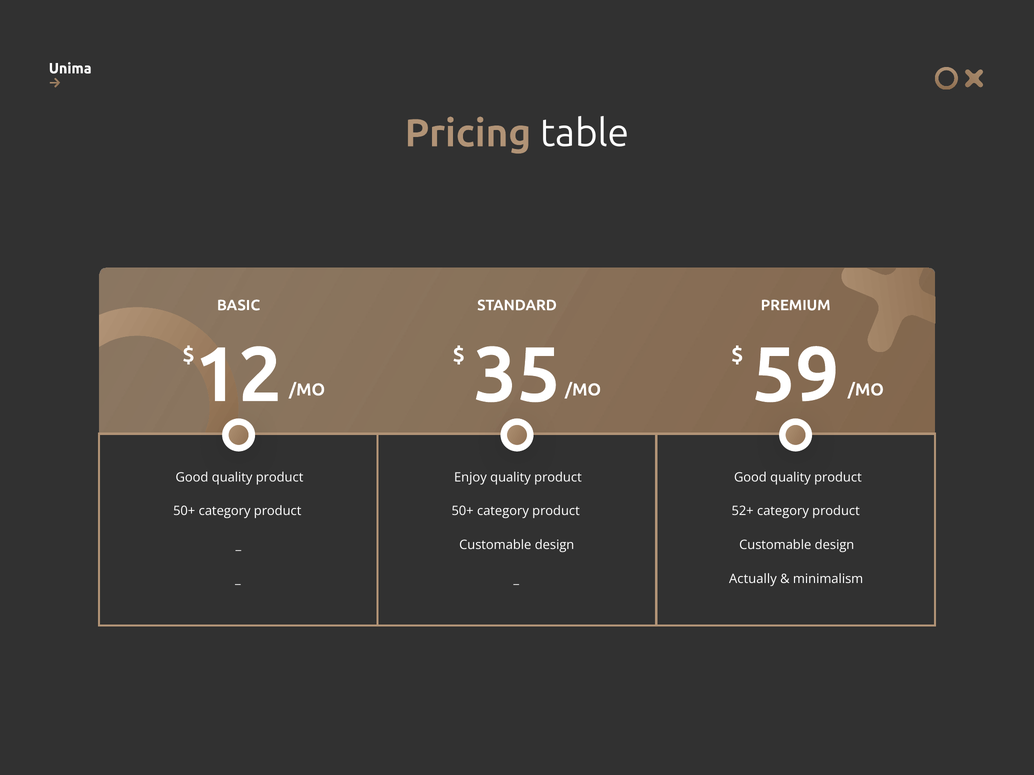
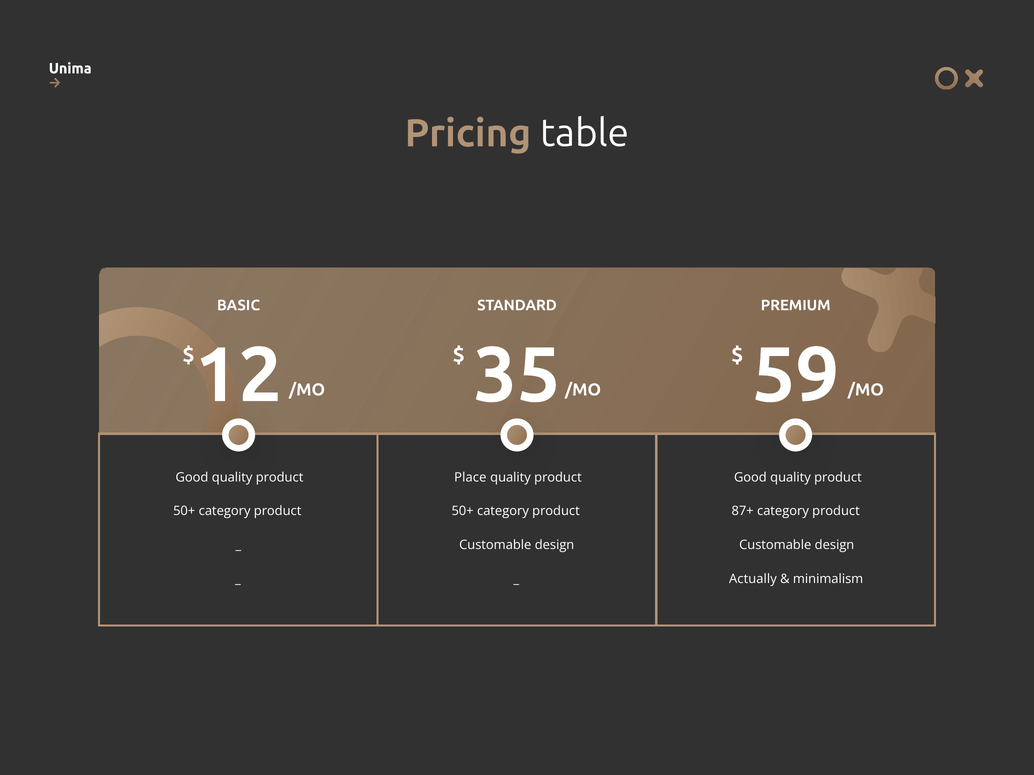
Enjoy: Enjoy -> Place
52+: 52+ -> 87+
